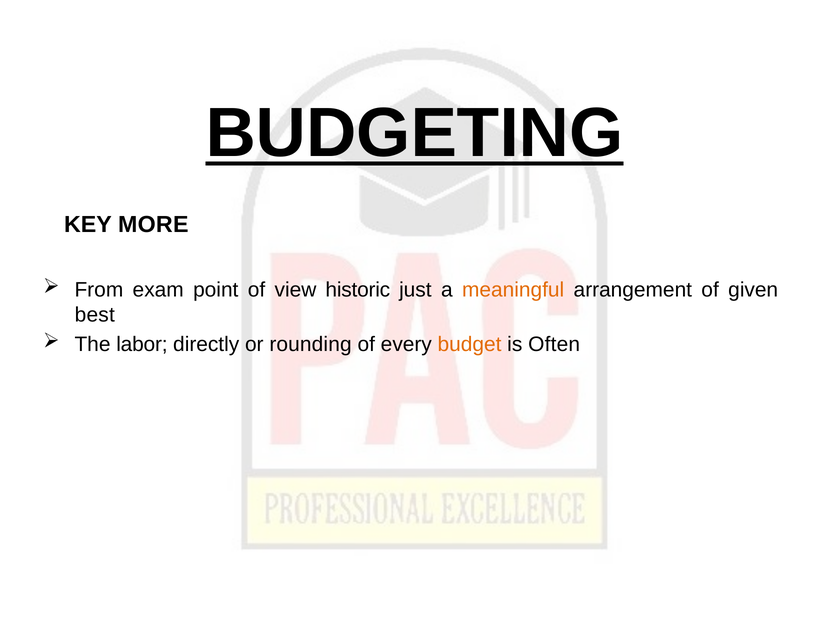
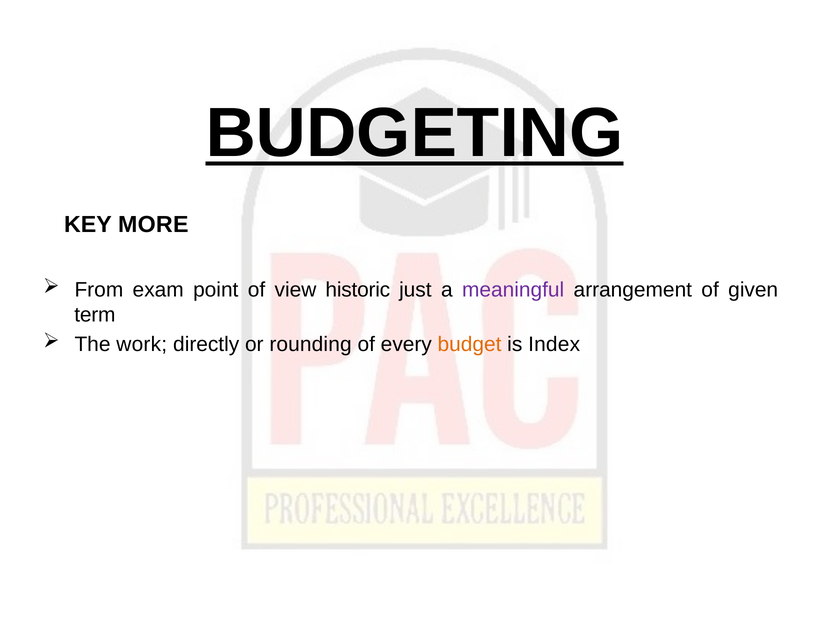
meaningful colour: orange -> purple
best: best -> term
labor: labor -> work
Often: Often -> Index
